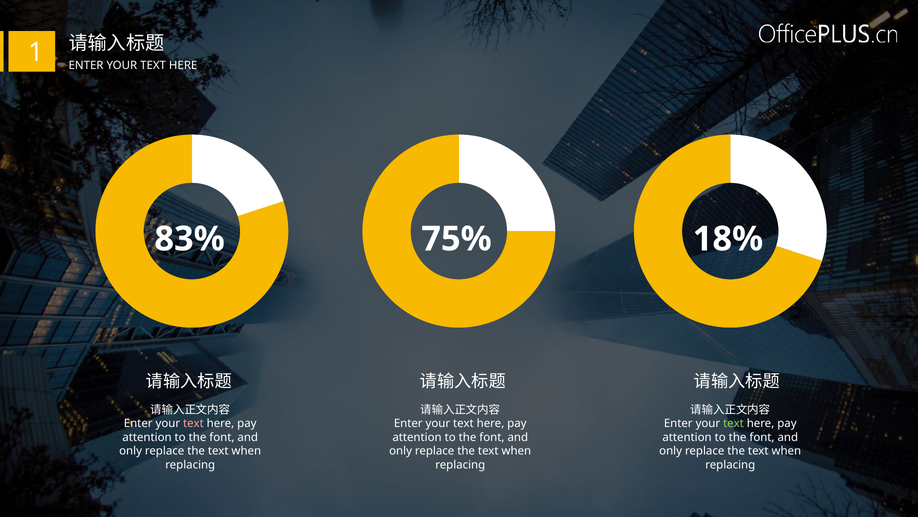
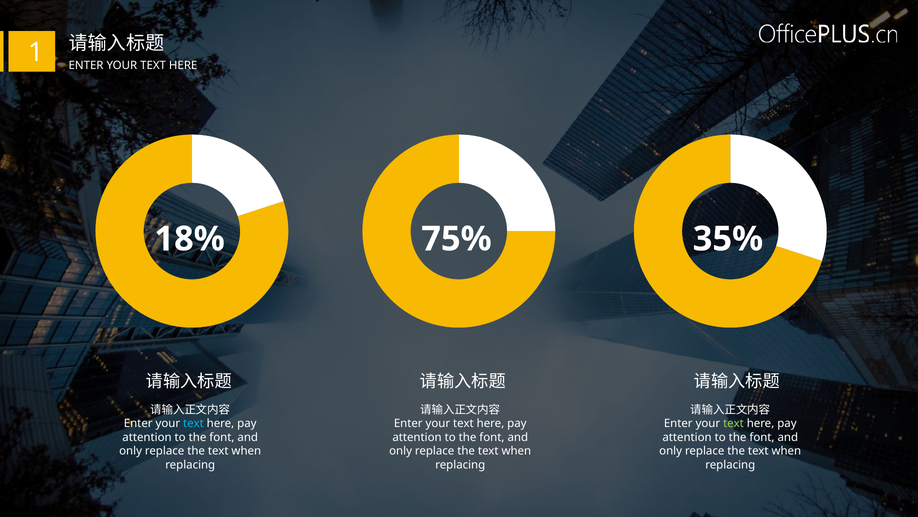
83%: 83% -> 18%
18%: 18% -> 35%
text at (193, 423) colour: pink -> light blue
